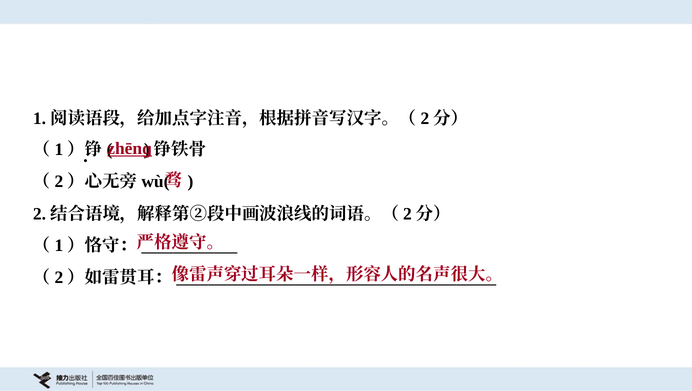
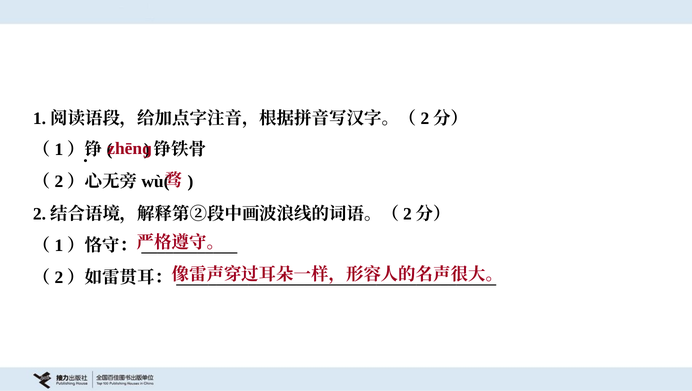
zhēnɡ underline: present -> none
